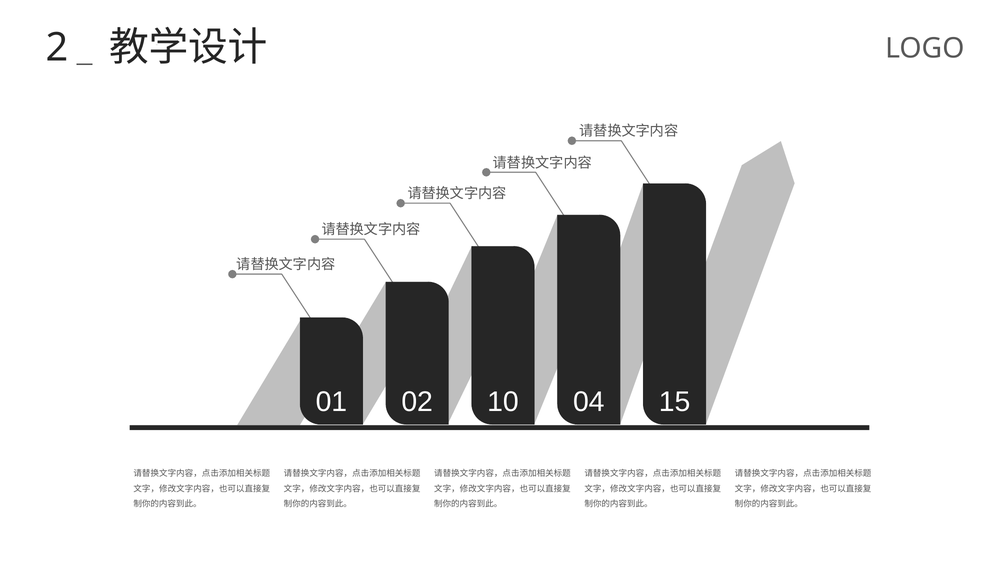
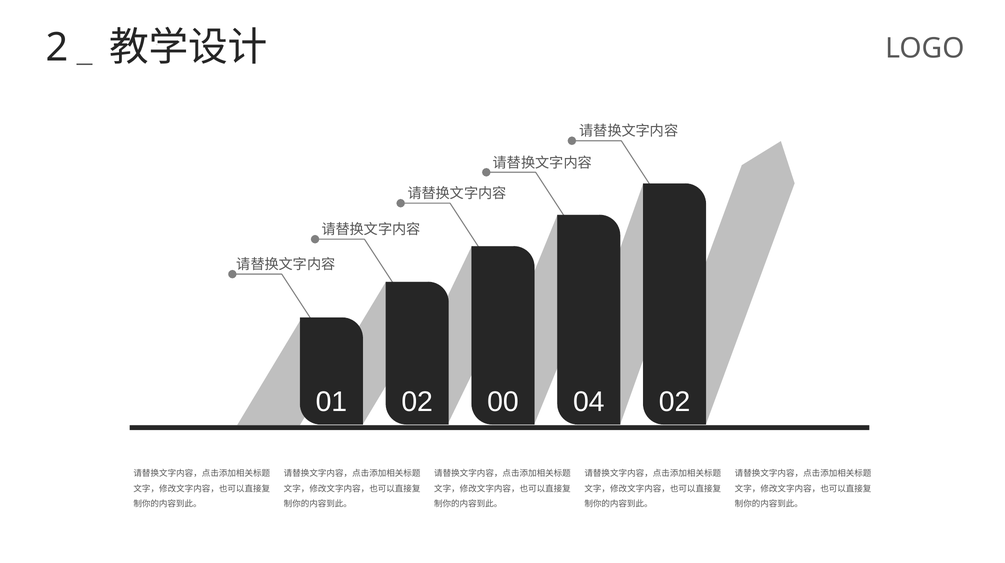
10: 10 -> 00
04 15: 15 -> 02
